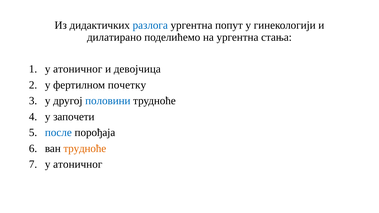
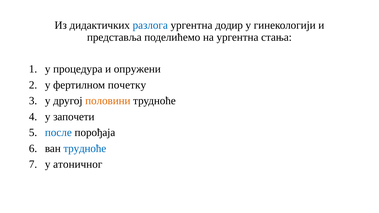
попут: попут -> додир
дилатирано: дилатирано -> представља
атоничног at (78, 69): атоничног -> процедура
девојчица: девојчица -> опружени
половини colour: blue -> orange
трудноће at (85, 149) colour: orange -> blue
